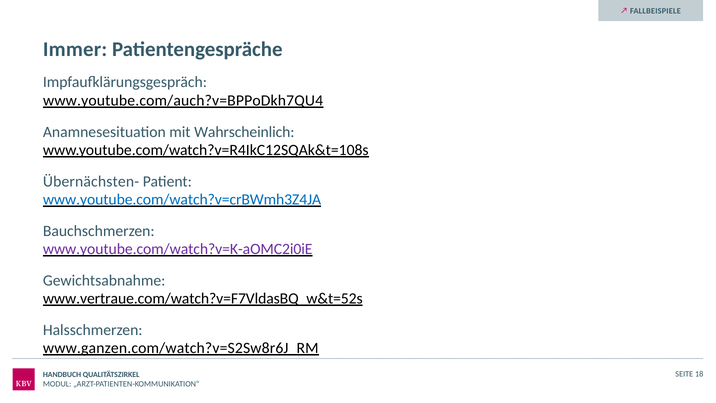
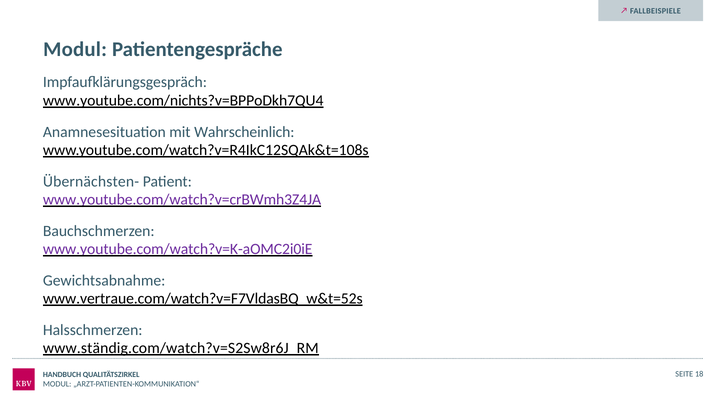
Immer at (75, 49): Immer -> Modul
www.youtube.com/auch?v=BPPoDkh7QU4: www.youtube.com/auch?v=BPPoDkh7QU4 -> www.youtube.com/nichts?v=BPPoDkh7QU4
www.youtube.com/watch?v=crBWmh3Z4JA colour: blue -> purple
www.ganzen.com/watch?v=S2Sw8r6J_RM: www.ganzen.com/watch?v=S2Sw8r6J_RM -> www.ständig.com/watch?v=S2Sw8r6J_RM
